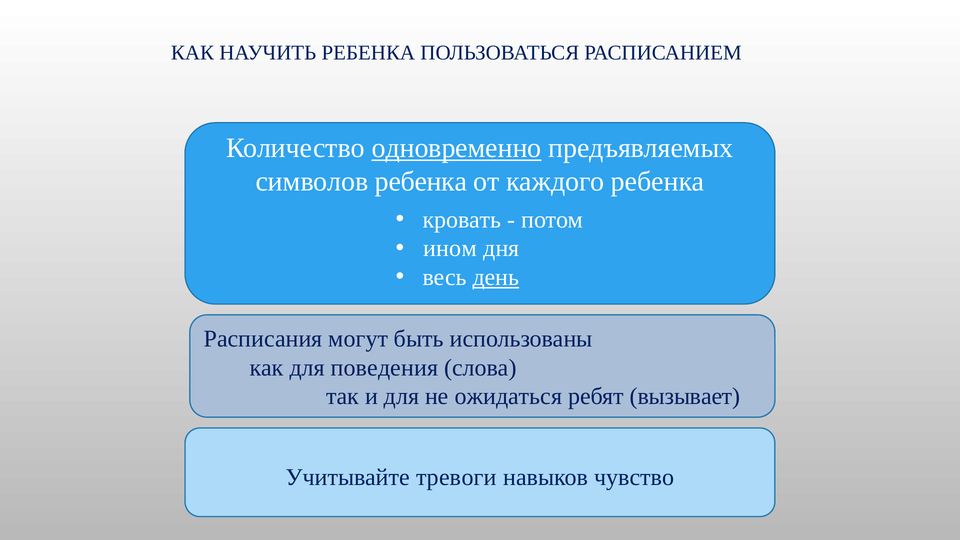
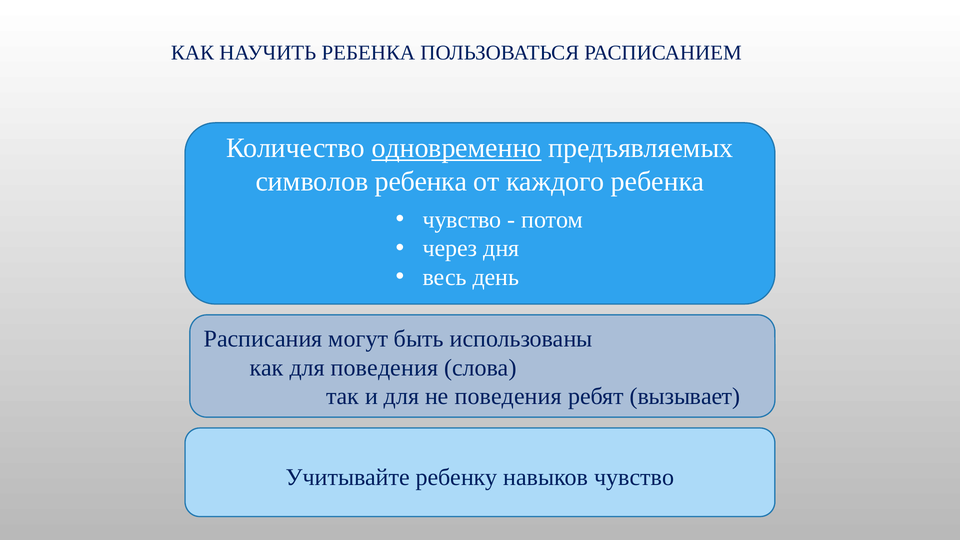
кровать at (462, 220): кровать -> чувство
ином: ином -> через
день underline: present -> none
не ожидаться: ожидаться -> поведения
тревоги: тревоги -> ребенку
